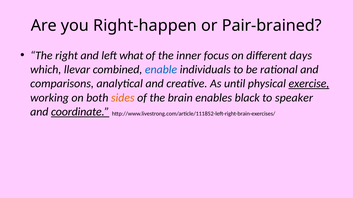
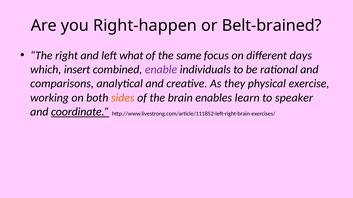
Pair-brained: Pair-brained -> Belt-brained
inner: inner -> same
llevar: llevar -> insert
enable colour: blue -> purple
until: until -> they
exercise underline: present -> none
black: black -> learn
